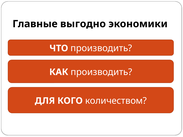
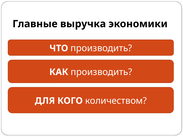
выгодно: выгодно -> выручка
